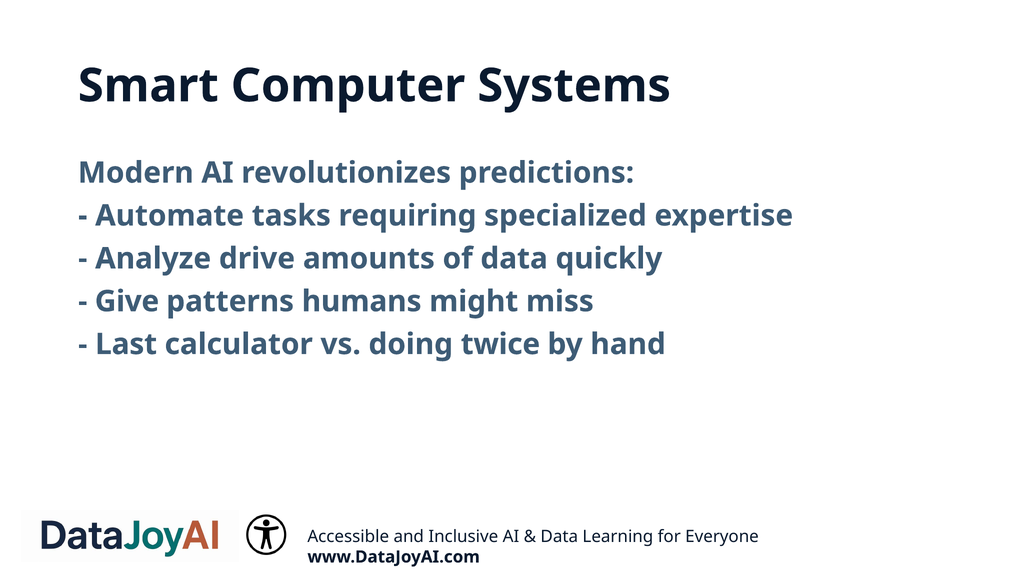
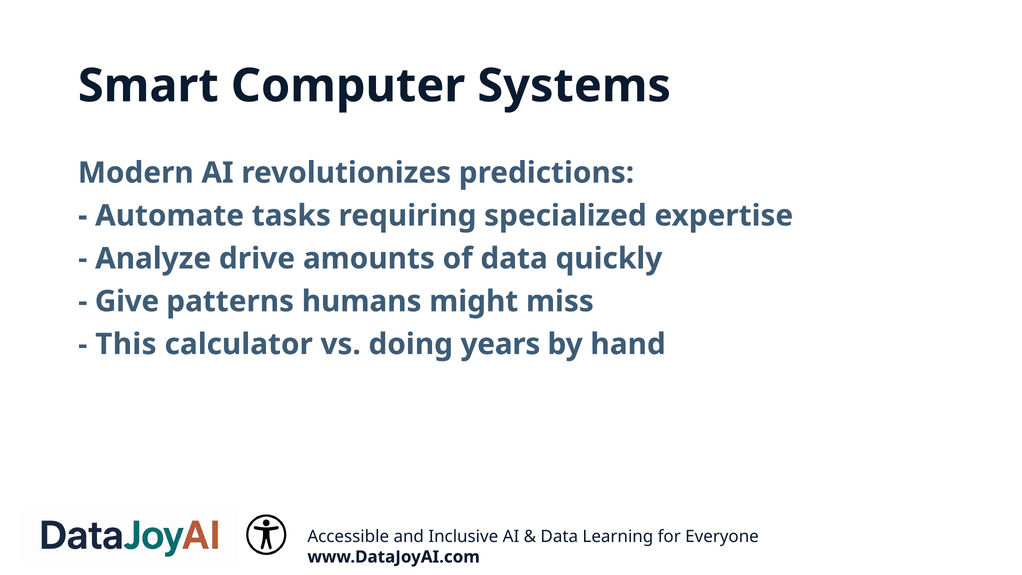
Last: Last -> This
twice: twice -> years
